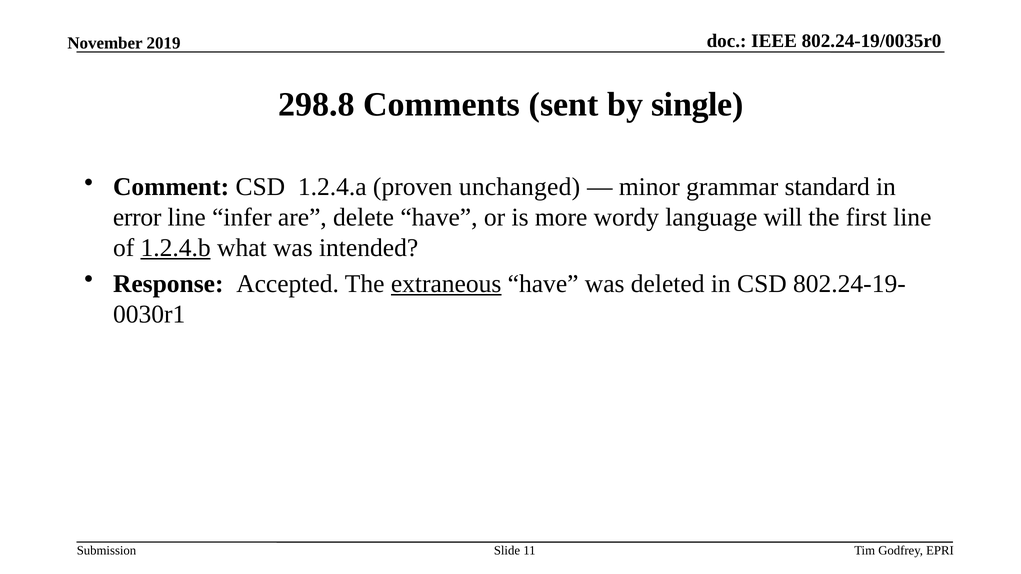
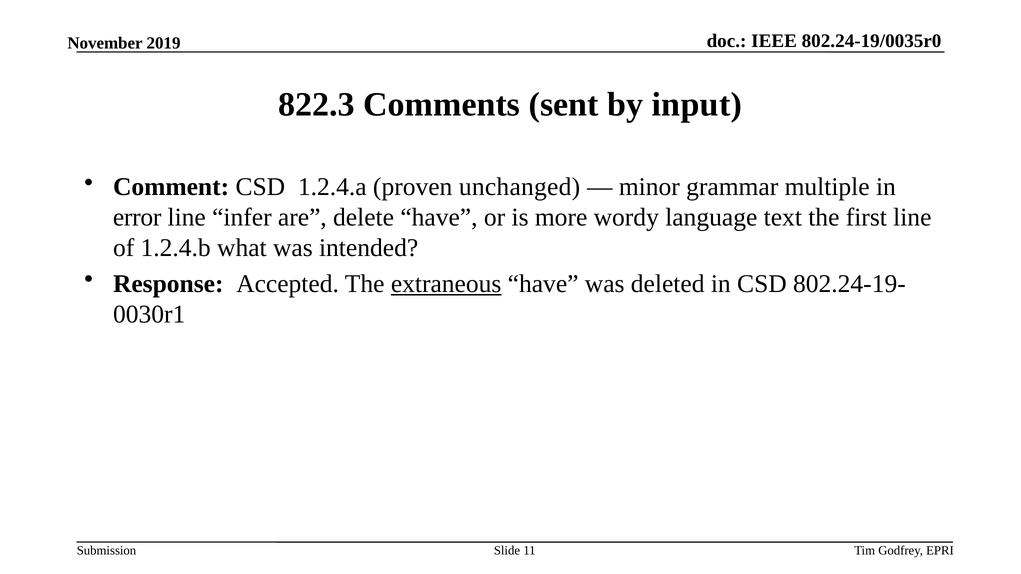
298.8: 298.8 -> 822.3
single: single -> input
standard: standard -> multiple
will: will -> text
1.2.4.b underline: present -> none
